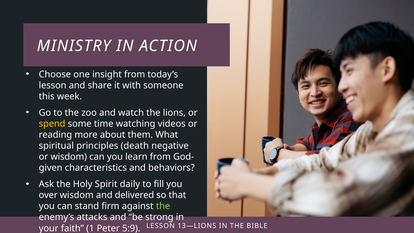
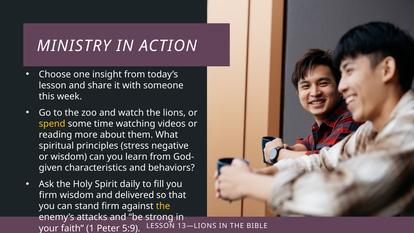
death: death -> stress
over at (48, 195): over -> firm
the at (163, 206) colour: light green -> yellow
